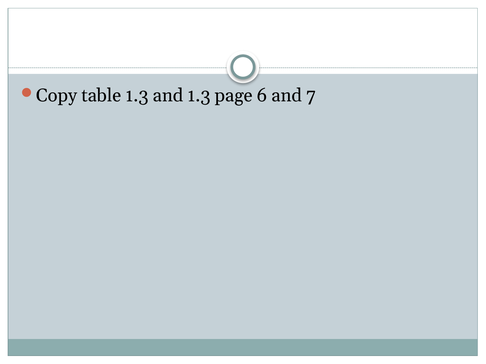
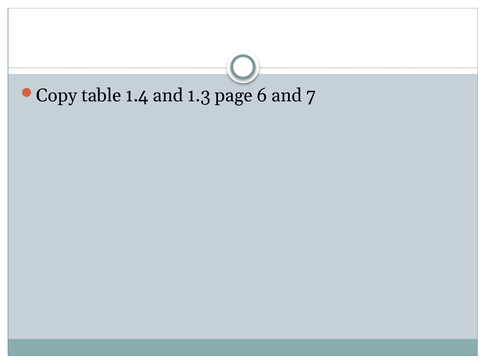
table 1.3: 1.3 -> 1.4
